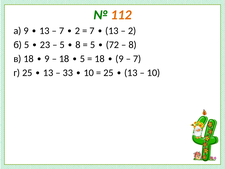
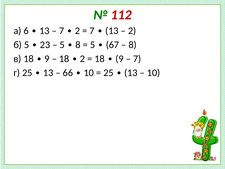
112 colour: orange -> red
а 9: 9 -> 6
72: 72 -> 67
18 5: 5 -> 2
33: 33 -> 66
